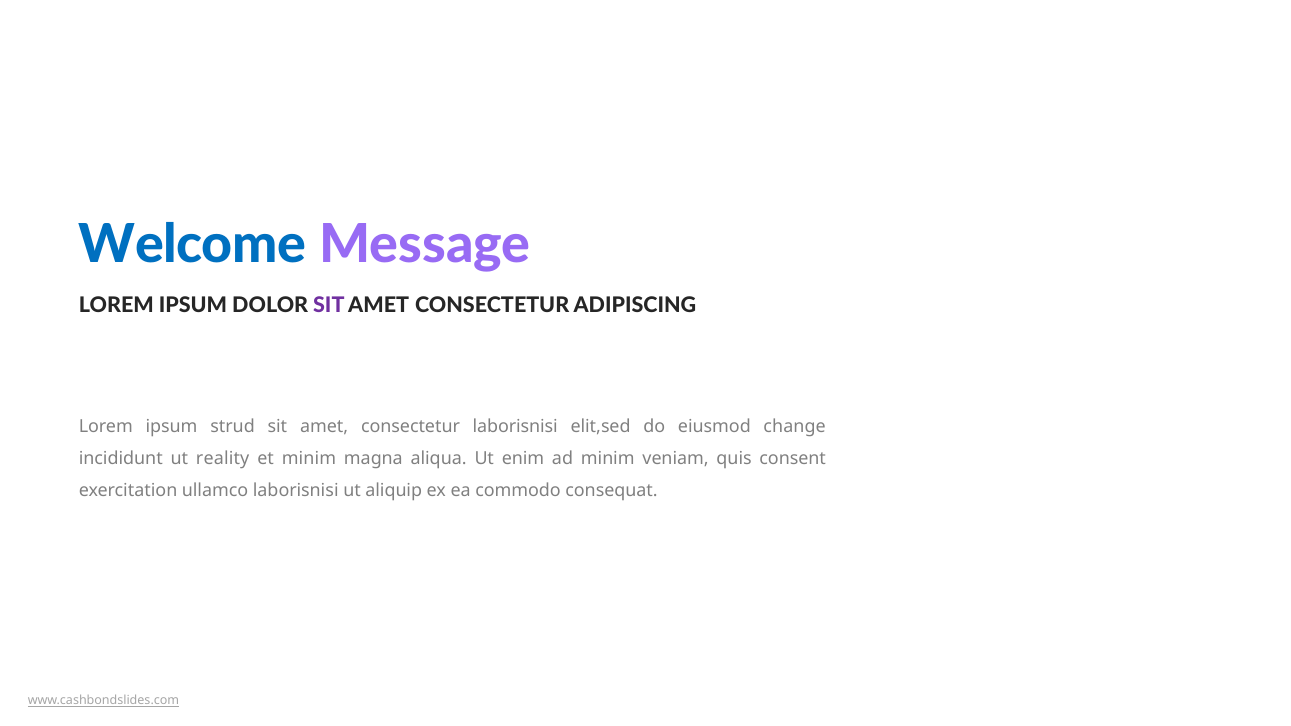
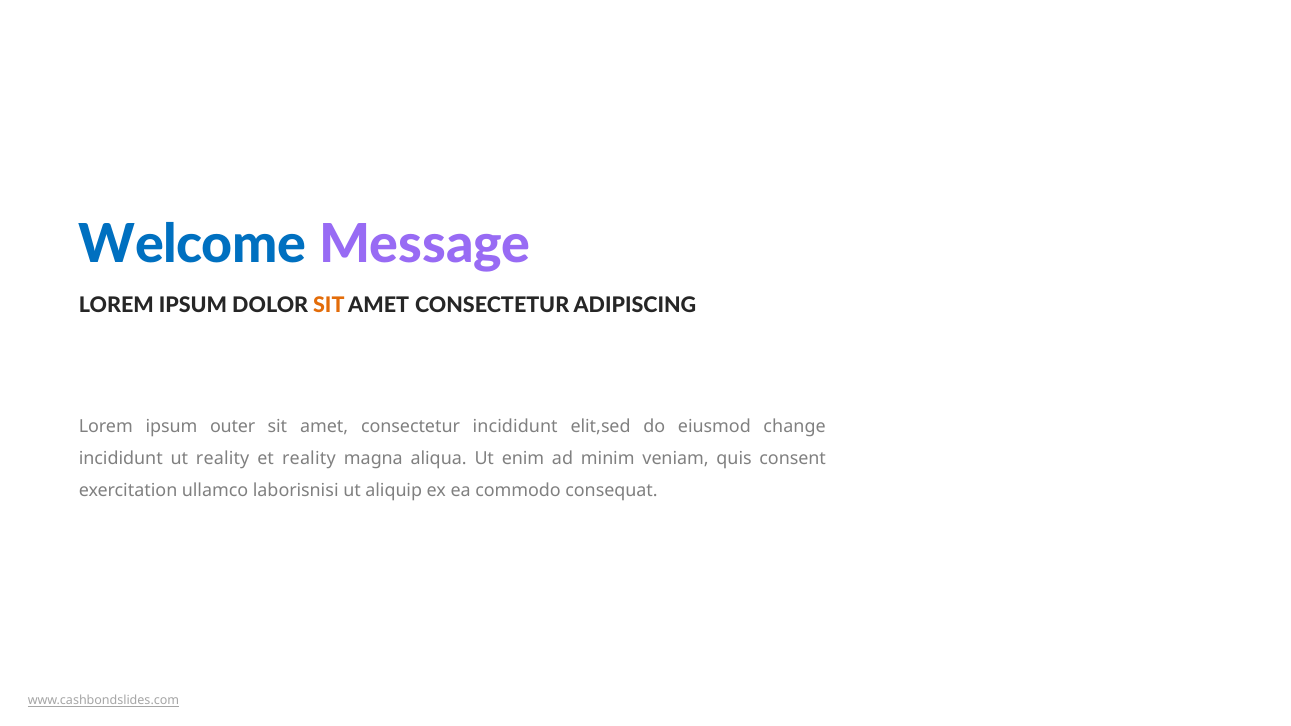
SIT at (329, 305) colour: purple -> orange
strud: strud -> outer
consectetur laborisnisi: laborisnisi -> incididunt
et minim: minim -> reality
